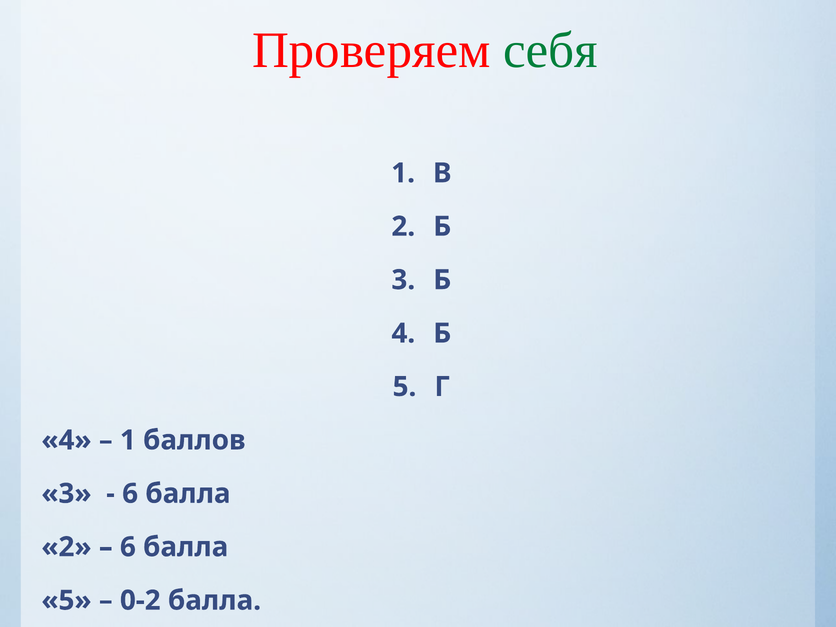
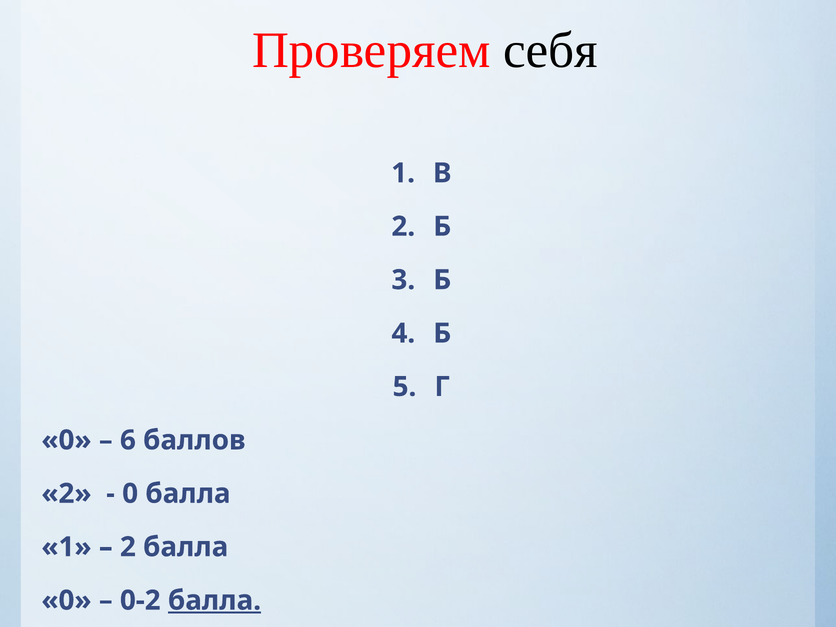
себя colour: green -> black
4 at (66, 440): 4 -> 0
1 at (128, 440): 1 -> 6
3 at (66, 494): 3 -> 2
6 at (130, 494): 6 -> 0
2 at (66, 547): 2 -> 1
6 at (128, 547): 6 -> 2
5 at (66, 600): 5 -> 0
балла at (214, 600) underline: none -> present
